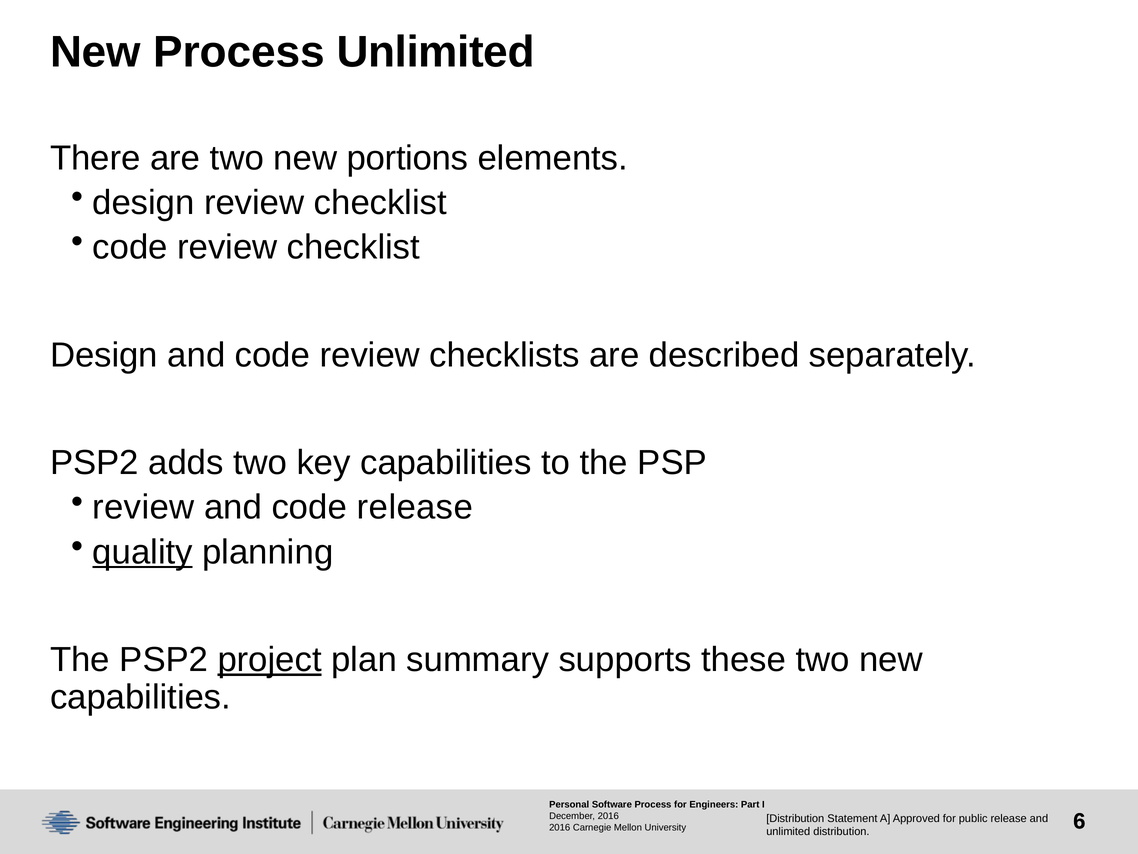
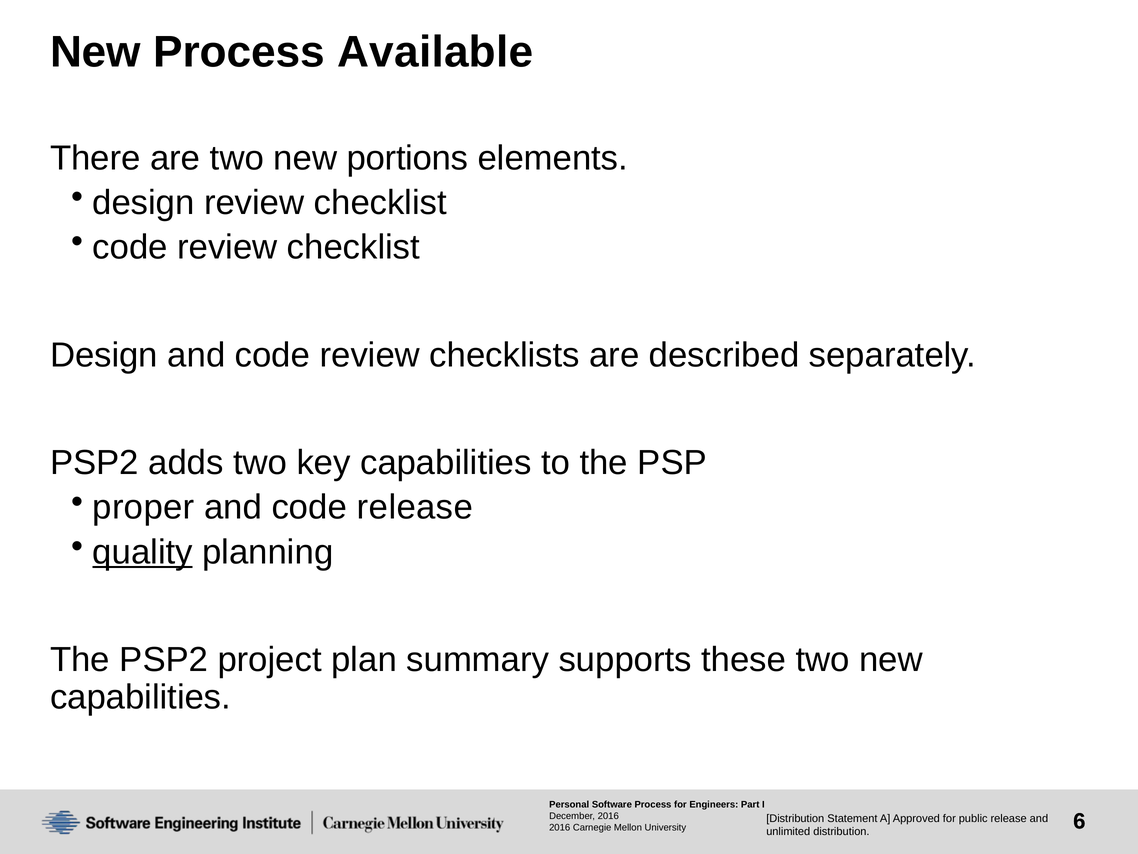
Process Unlimited: Unlimited -> Available
review at (143, 507): review -> proper
project underline: present -> none
